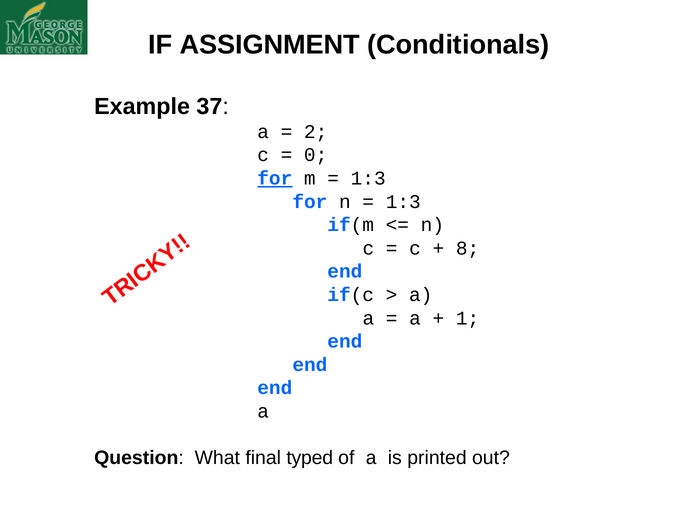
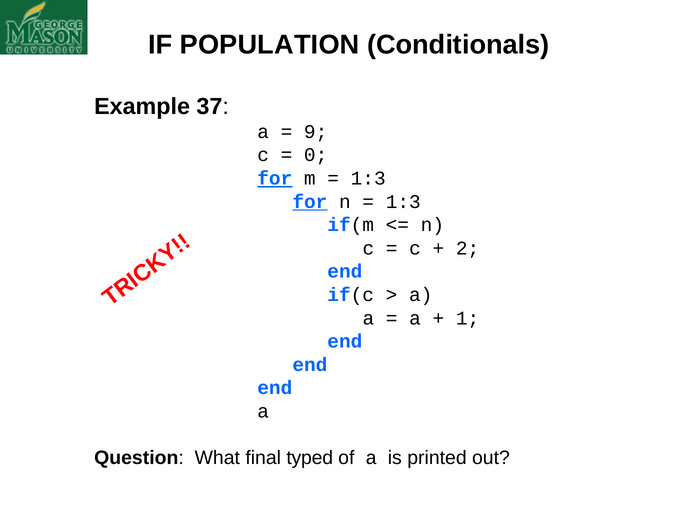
ASSIGNMENT: ASSIGNMENT -> POPULATION
2: 2 -> 9
for at (310, 202) underline: none -> present
8: 8 -> 2
